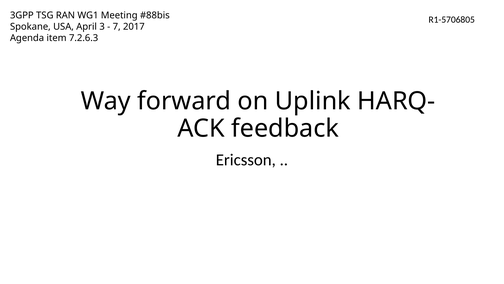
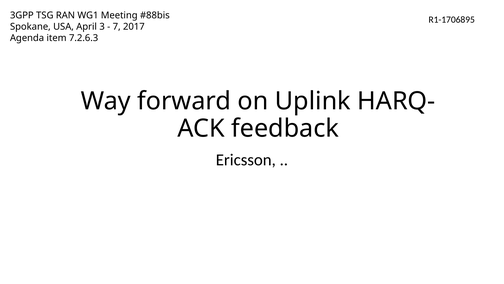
R1-5706805: R1-5706805 -> R1-1706895
